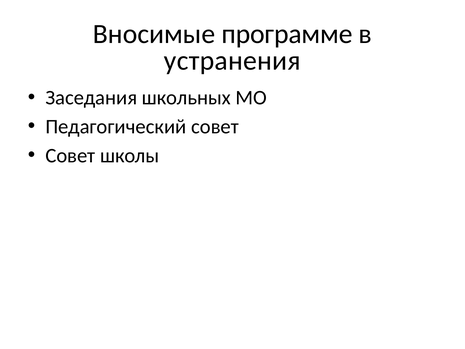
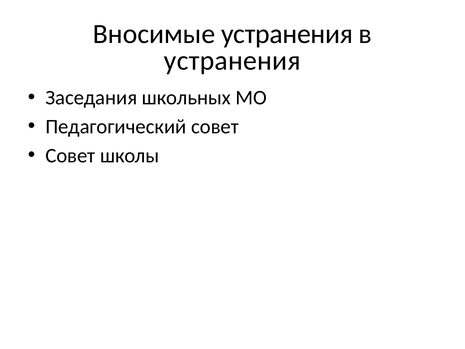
Вносимые программе: программе -> устранения
